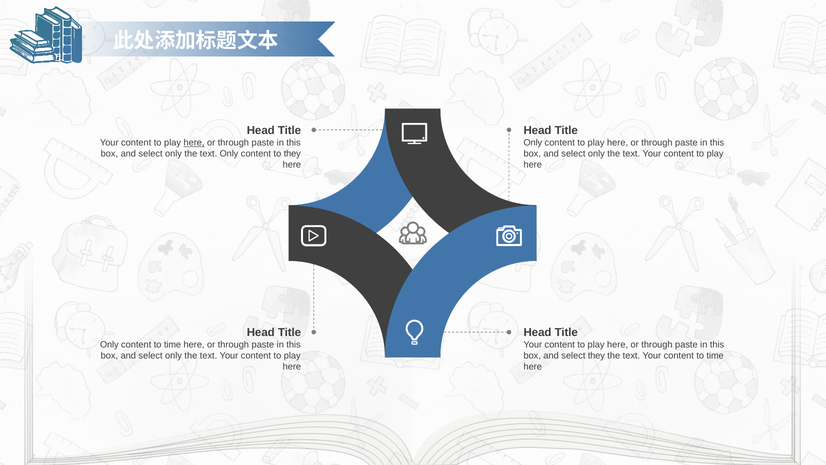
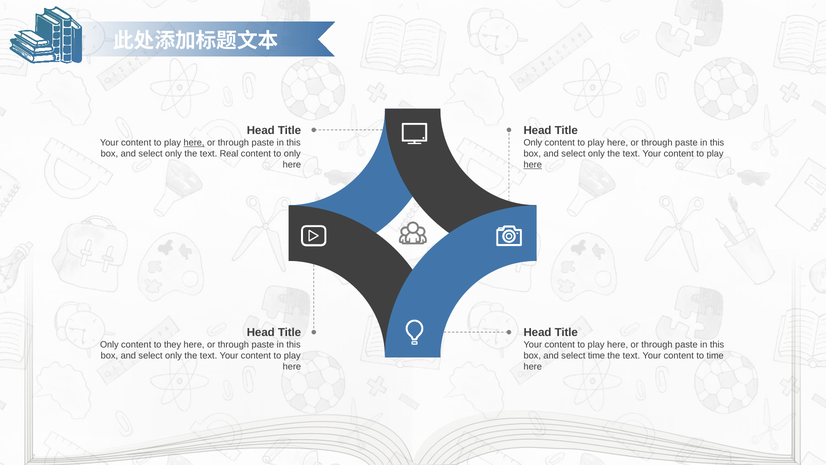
text Only: Only -> Real
to they: they -> only
here at (533, 165) underline: none -> present
time at (173, 344): time -> they
select they: they -> time
